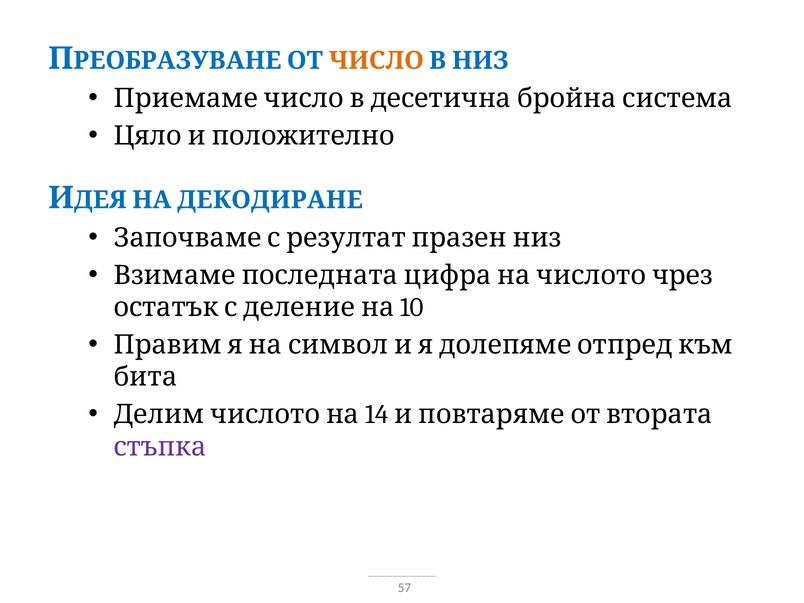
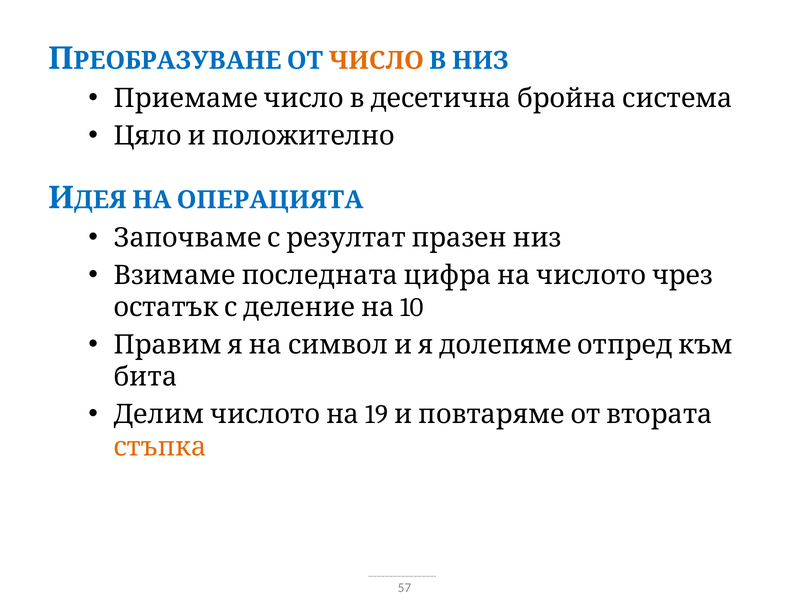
ДЕКОДИРАНЕ: ДЕКОДИРАНЕ -> ОПЕРАЦИЯТА
14: 14 -> 19
стъпка colour: purple -> orange
